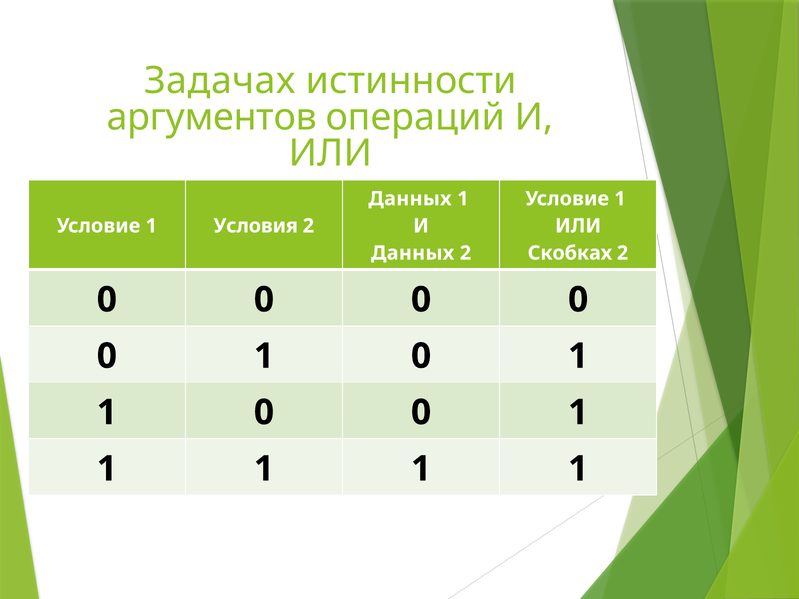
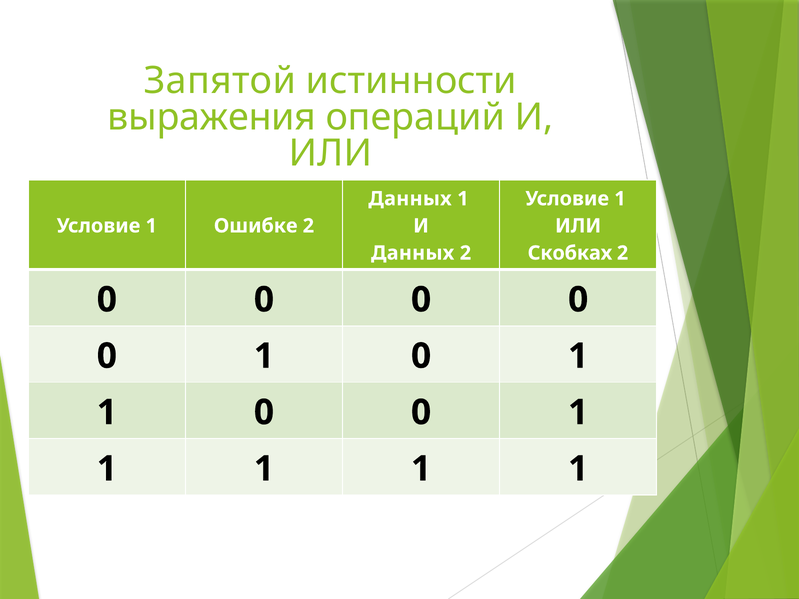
Задачах: Задачах -> Запятой
аргументов: аргументов -> выражения
Условия: Условия -> Ошибке
